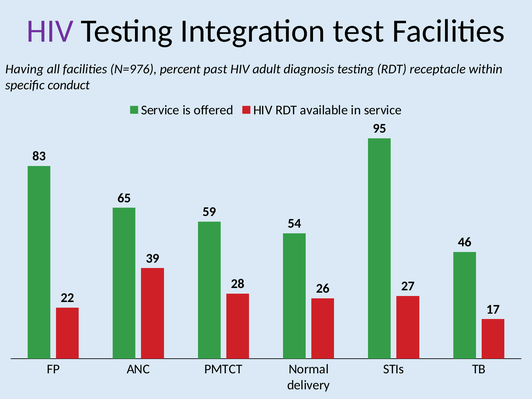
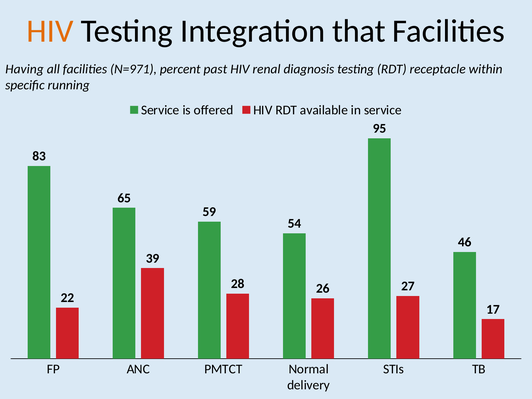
HIV at (50, 31) colour: purple -> orange
test: test -> that
N=976: N=976 -> N=971
adult: adult -> renal
conduct: conduct -> running
